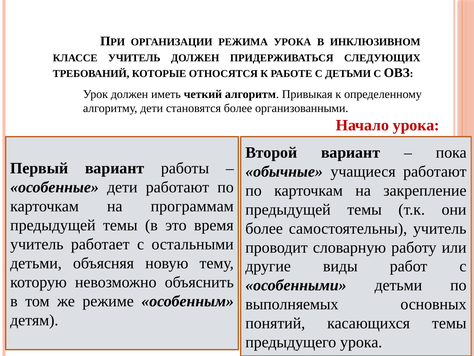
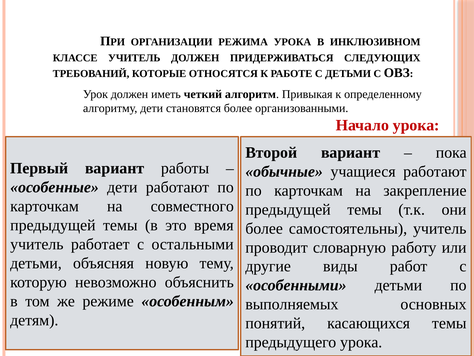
программам: программам -> совместного
